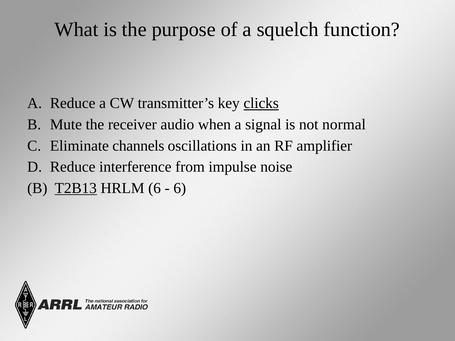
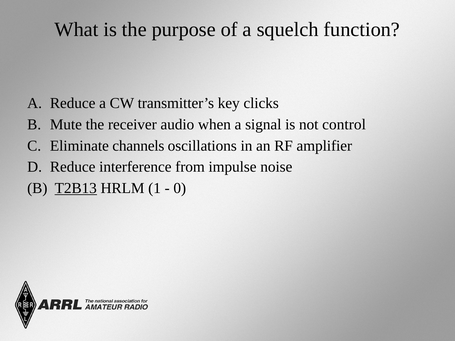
clicks underline: present -> none
normal: normal -> control
HRLM 6: 6 -> 1
6 at (180, 188): 6 -> 0
